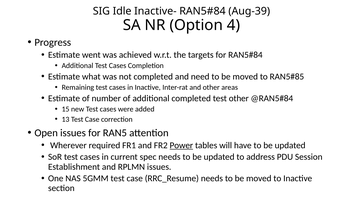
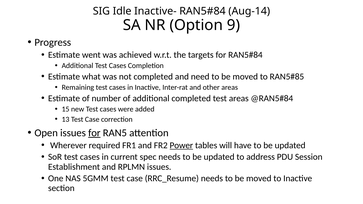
Aug-39: Aug-39 -> Aug-14
4: 4 -> 9
test other: other -> areas
for at (94, 133) underline: none -> present
